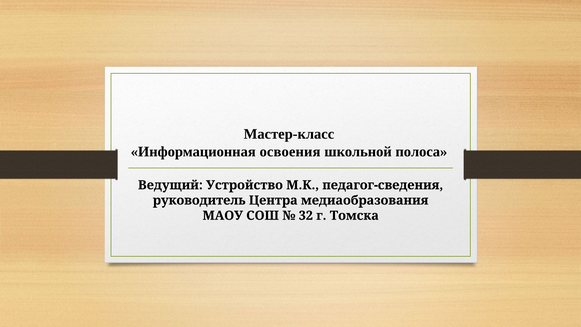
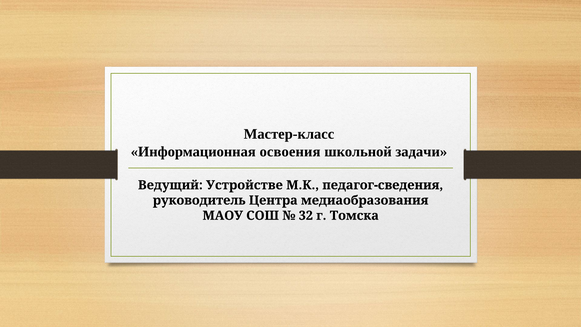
полоса: полоса -> задачи
Устройство: Устройство -> Устройстве
